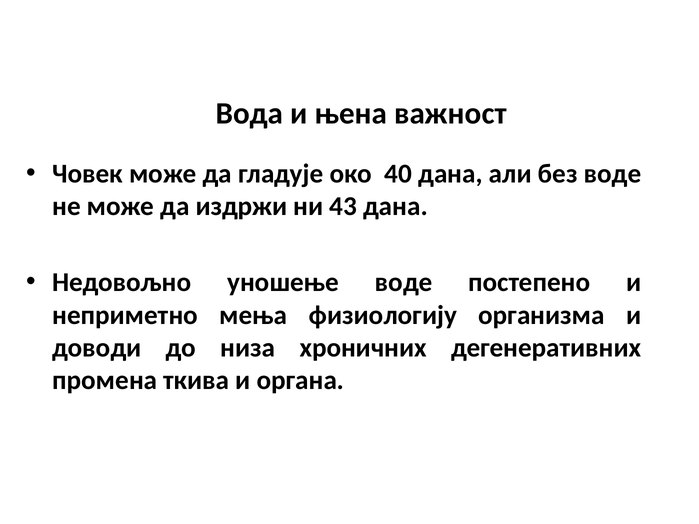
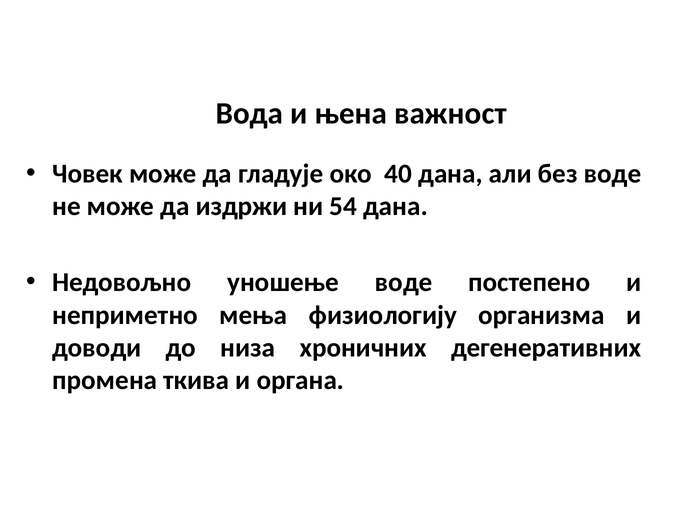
43: 43 -> 54
